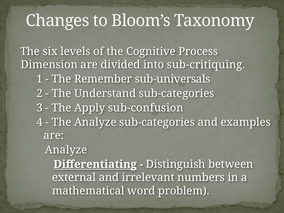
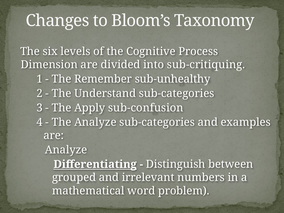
sub-universals: sub-universals -> sub-unhealthy
external: external -> grouped
